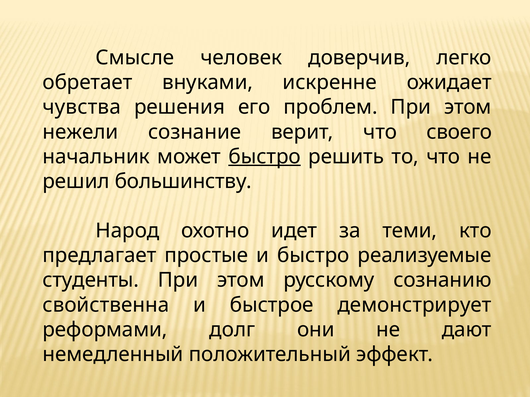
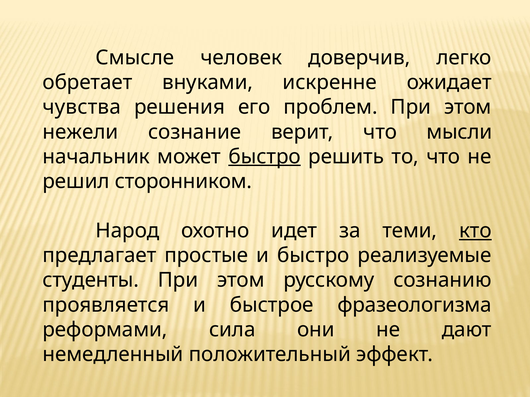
своего: своего -> мысли
большинству: большинству -> сторонником
кто underline: none -> present
свойственна: свойственна -> проявляется
демонстрирует: демонстрирует -> фразеологизма
долг: долг -> сила
